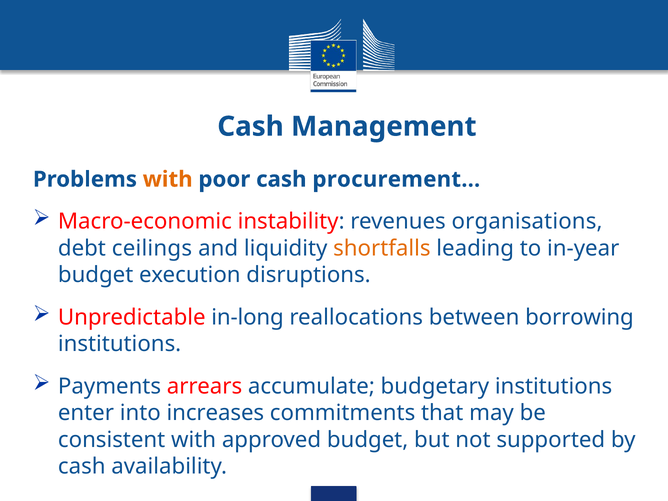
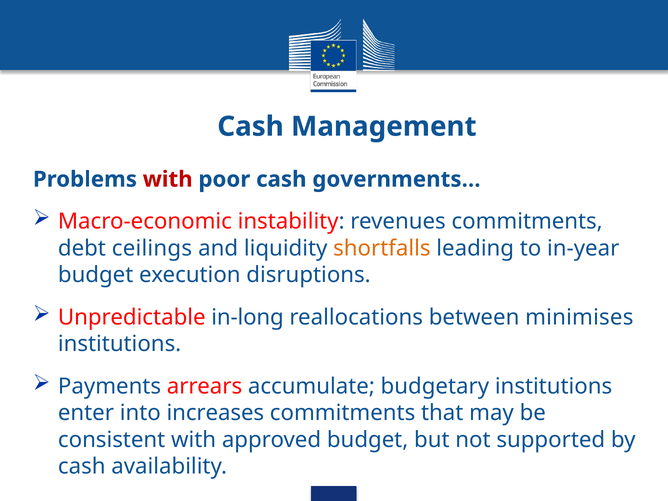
with at (168, 179) colour: orange -> red
procurement…: procurement… -> governments…
revenues organisations: organisations -> commitments
borrowing: borrowing -> minimises
